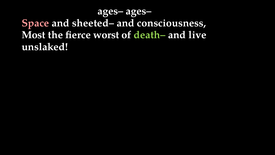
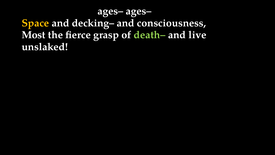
Space colour: pink -> yellow
sheeted–: sheeted– -> decking–
worst: worst -> grasp
